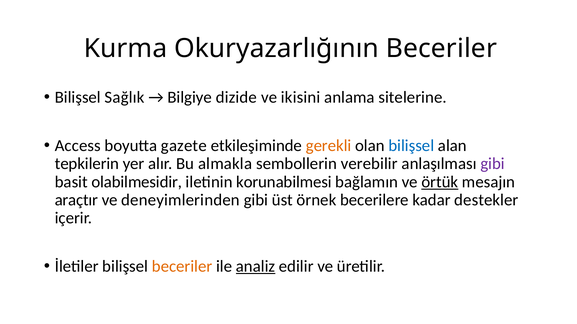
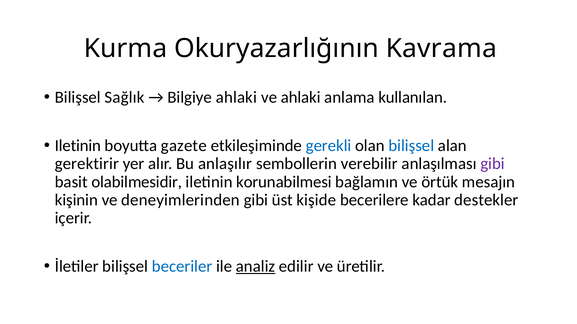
Okuryazarlığının Beceriler: Beceriler -> Kavrama
Bilgiye dizide: dizide -> ahlaki
ve ikisini: ikisini -> ahlaki
sitelerine: sitelerine -> kullanılan
Access at (78, 146): Access -> Iletinin
gerekli colour: orange -> blue
tepkilerin: tepkilerin -> gerektirir
almakla: almakla -> anlaşılır
örtük underline: present -> none
araçtır: araçtır -> kişinin
örnek: örnek -> kişide
beceriler at (182, 267) colour: orange -> blue
